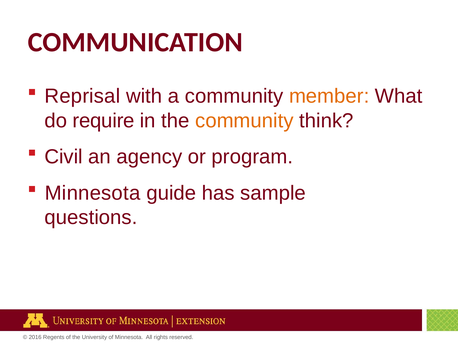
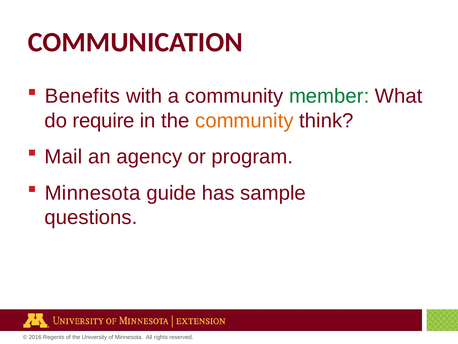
Reprisal: Reprisal -> Benefits
member colour: orange -> green
Civil: Civil -> Mail
